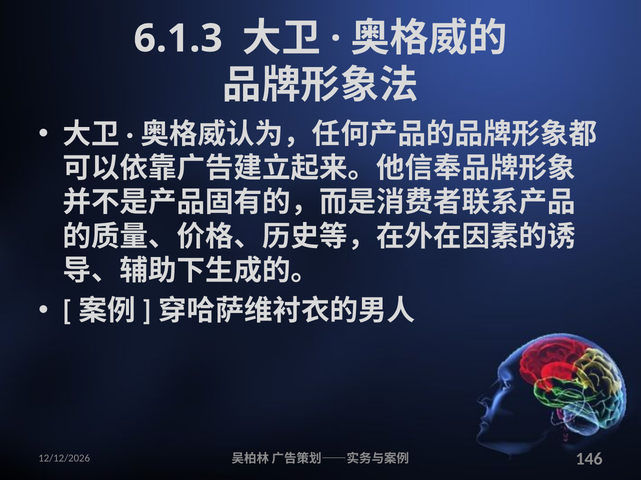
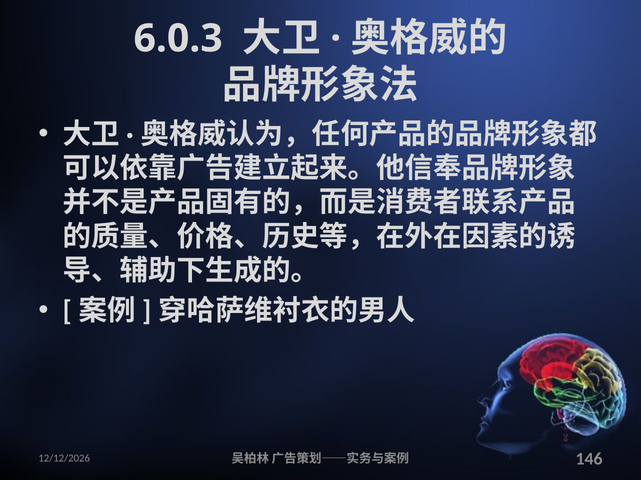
6.1.3: 6.1.3 -> 6.0.3
